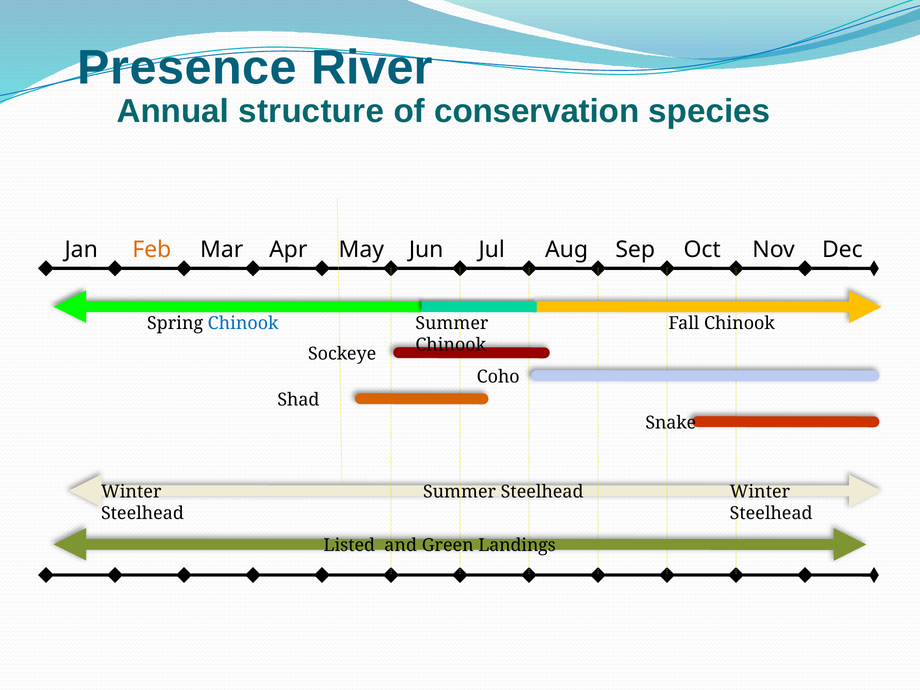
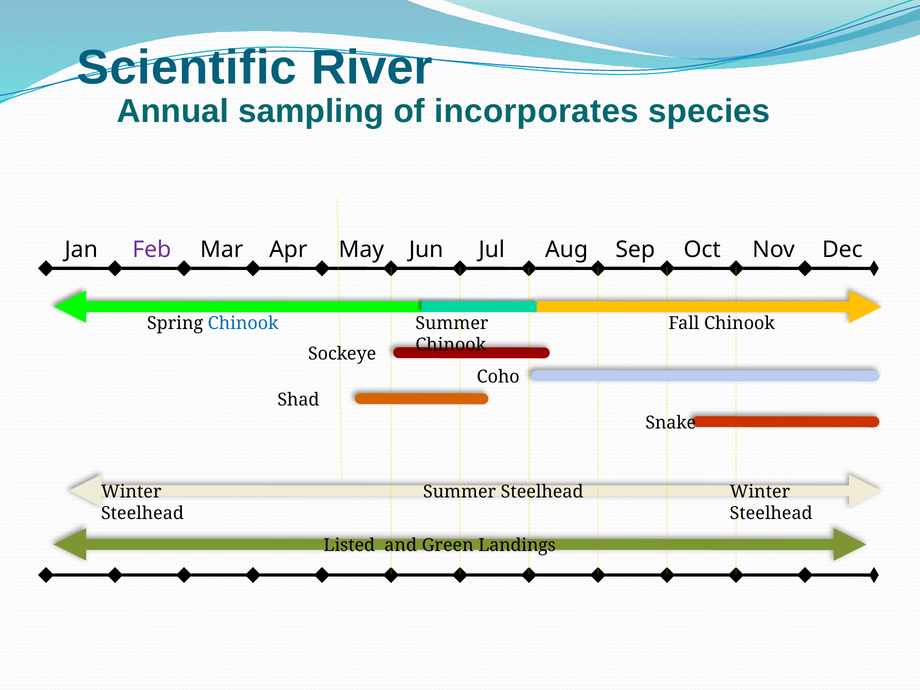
Presence: Presence -> Scientific
structure: structure -> sampling
conservation: conservation -> incorporates
Feb colour: orange -> purple
